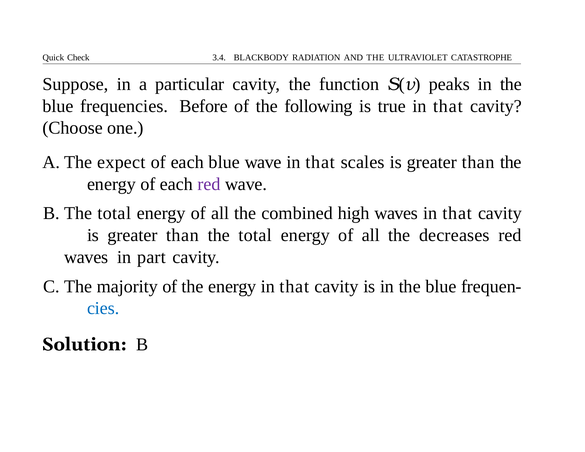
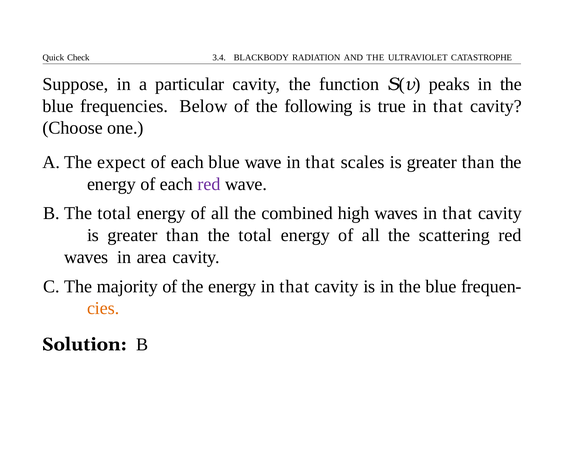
Before: Before -> Below
decreases: decreases -> scattering
part: part -> area
cies colour: blue -> orange
